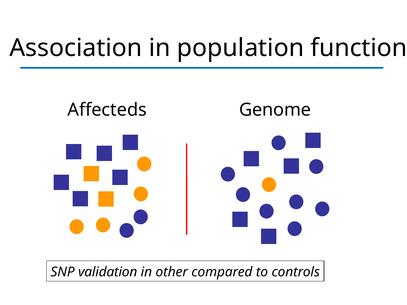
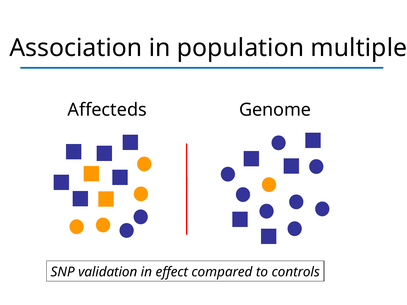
function: function -> multiple
other: other -> effect
